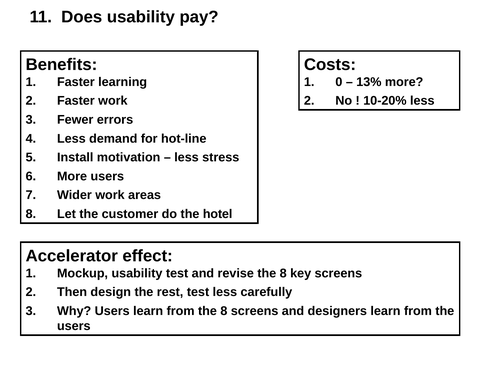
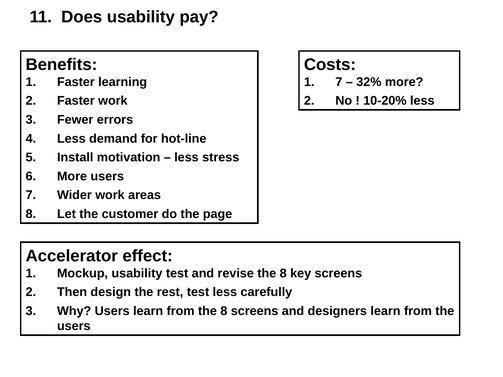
0 at (339, 82): 0 -> 7
13%: 13% -> 32%
hotel: hotel -> page
